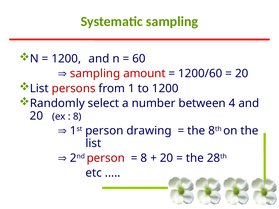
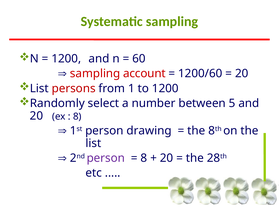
amount: amount -> account
4: 4 -> 5
person at (106, 158) colour: red -> purple
